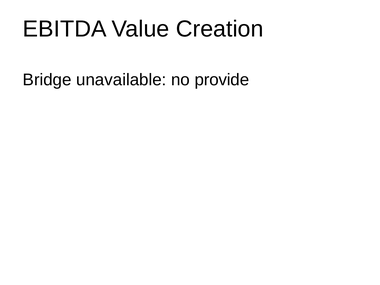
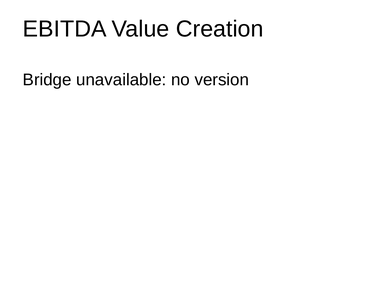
provide: provide -> version
